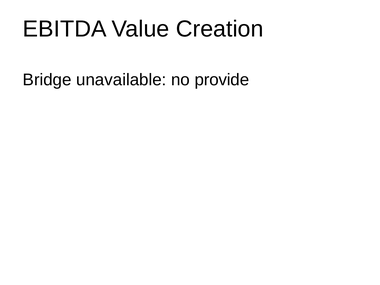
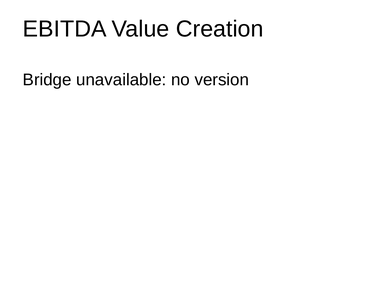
provide: provide -> version
